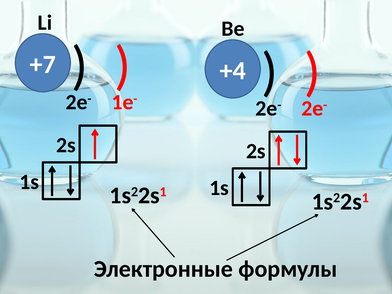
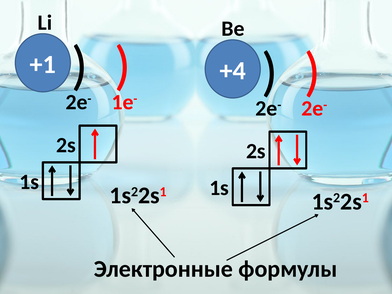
+7: +7 -> +1
